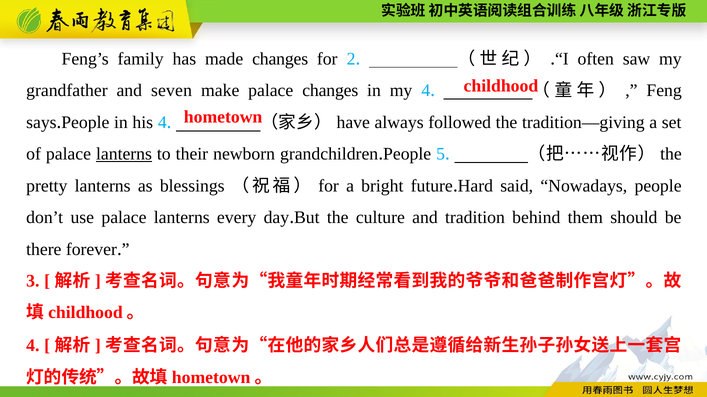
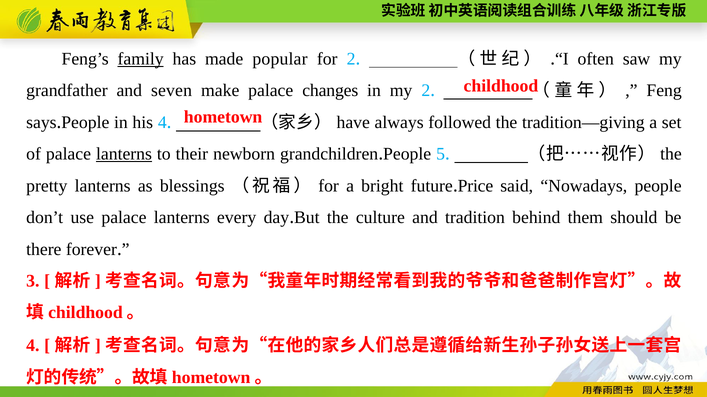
family underline: none -> present
made changes: changes -> popular
my 4: 4 -> 2
Hard: Hard -> Price
